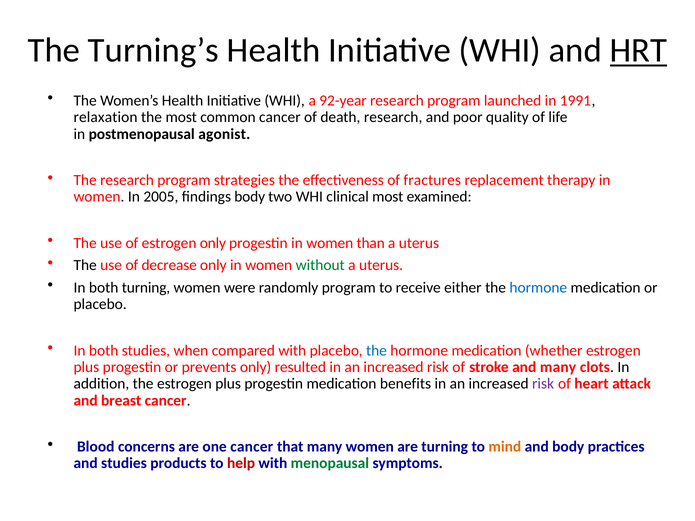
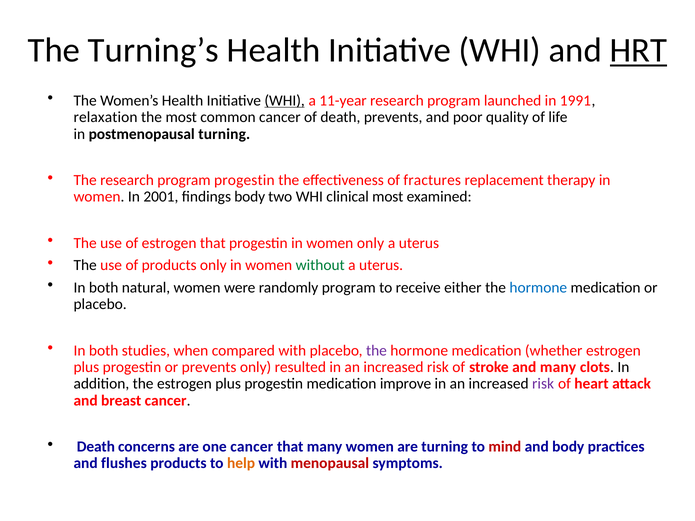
WHI at (285, 101) underline: none -> present
92-year: 92-year -> 11-year
death research: research -> prevents
postmenopausal agonist: agonist -> turning
program strategies: strategies -> progestin
2005: 2005 -> 2001
estrogen only: only -> that
women than: than -> only
of decrease: decrease -> products
both turning: turning -> natural
the at (376, 351) colour: blue -> purple
benefits: benefits -> improve
Blood at (96, 447): Blood -> Death
mind colour: orange -> red
and studies: studies -> flushes
help colour: red -> orange
menopausal colour: green -> red
